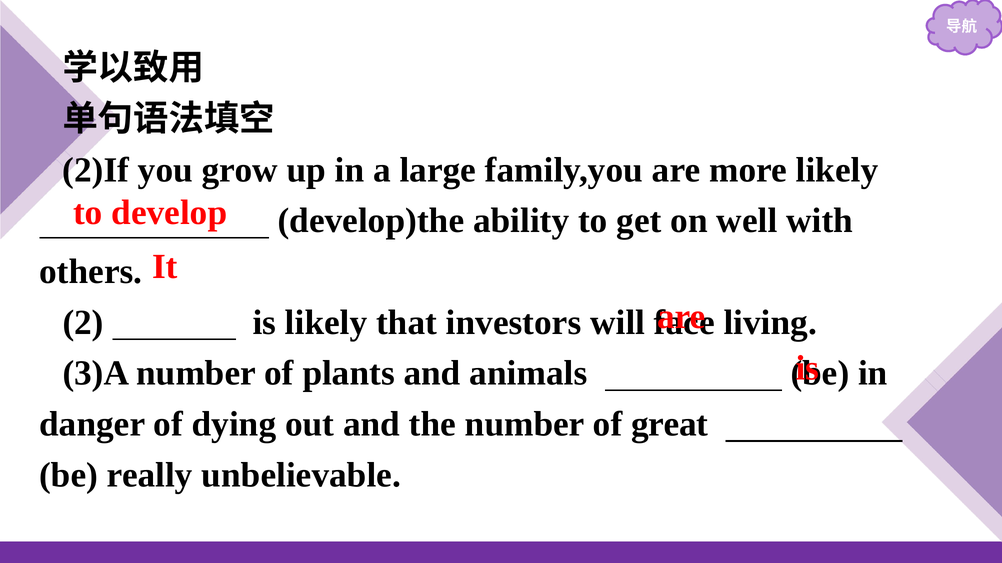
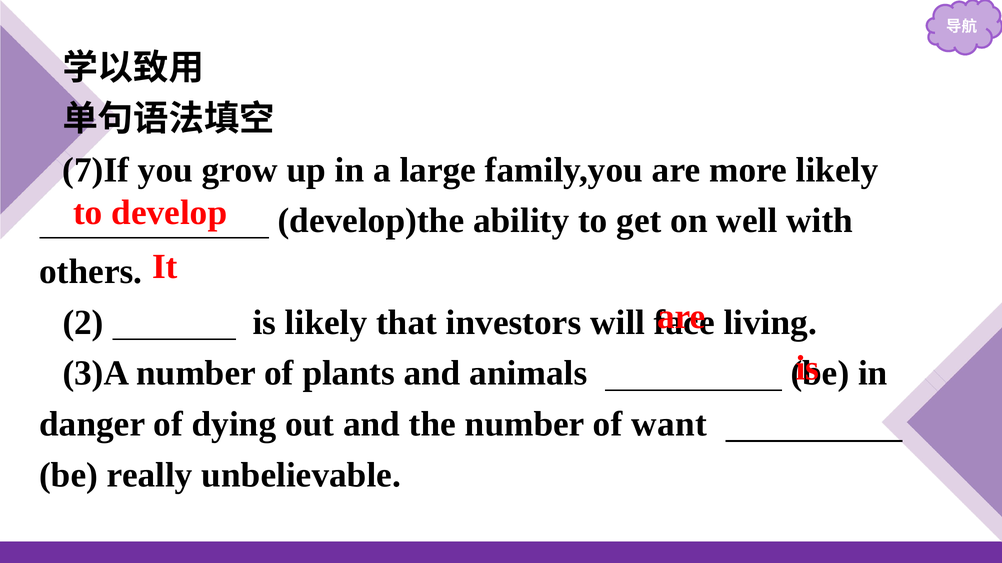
2)If: 2)If -> 7)If
great: great -> want
